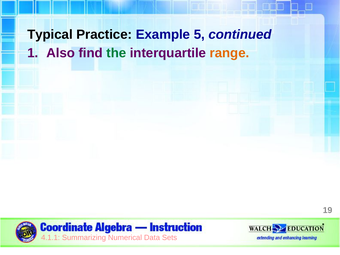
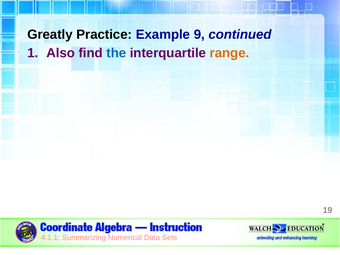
Typical: Typical -> Greatly
5: 5 -> 9
the colour: green -> blue
